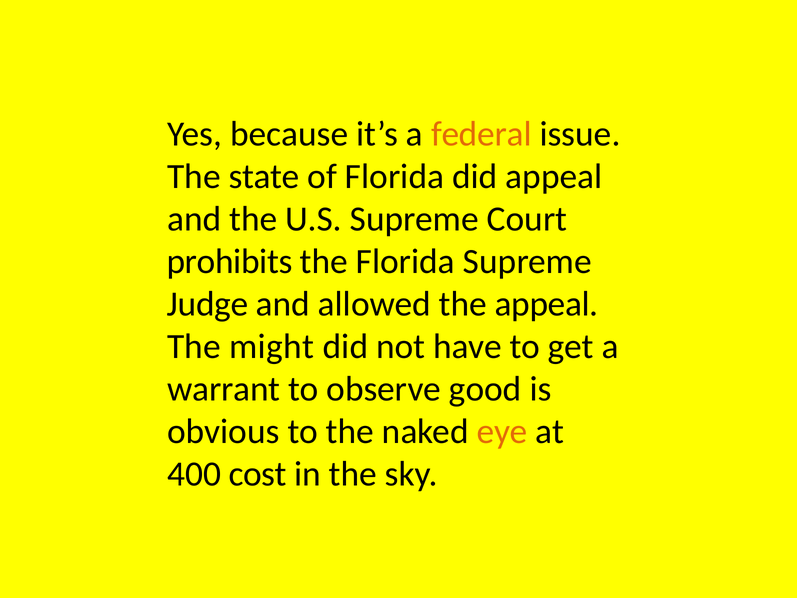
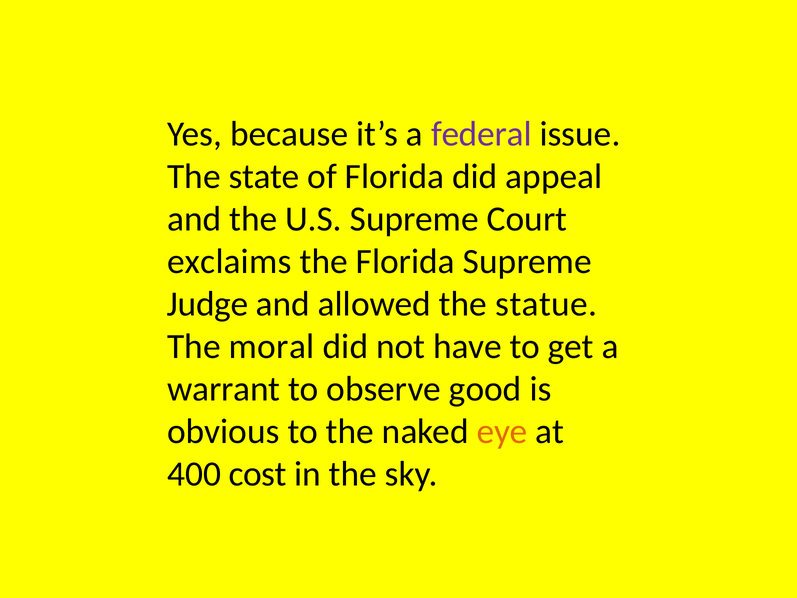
federal colour: orange -> purple
prohibits: prohibits -> exclaims
the appeal: appeal -> statue
might: might -> moral
